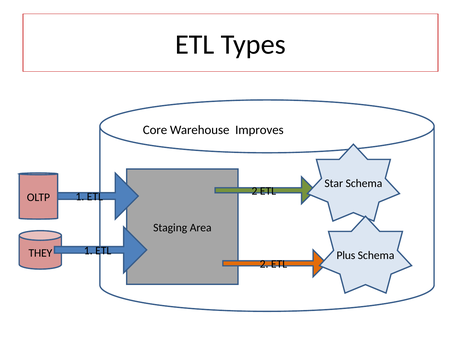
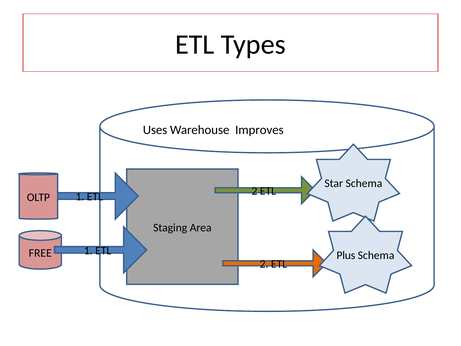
Core: Core -> Uses
THEY: THEY -> FREE
